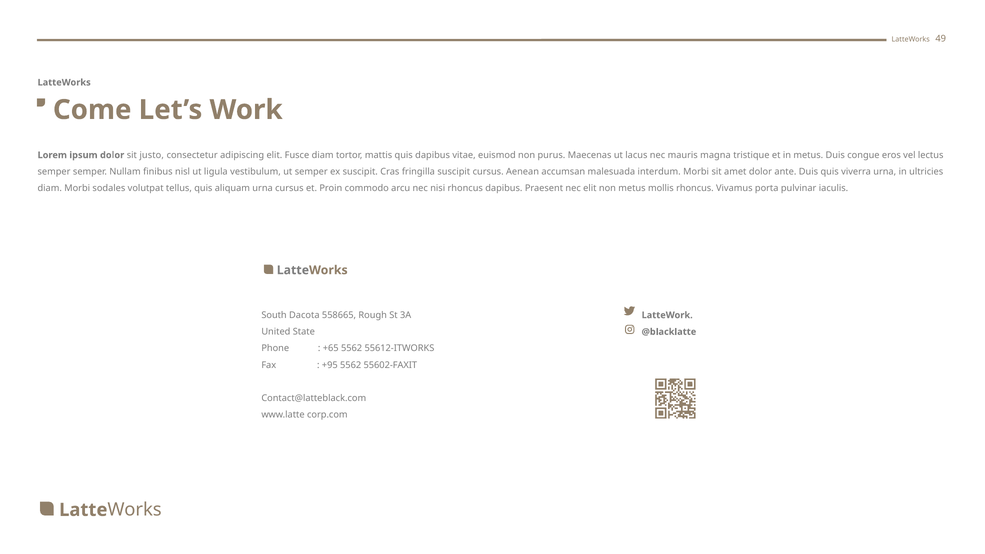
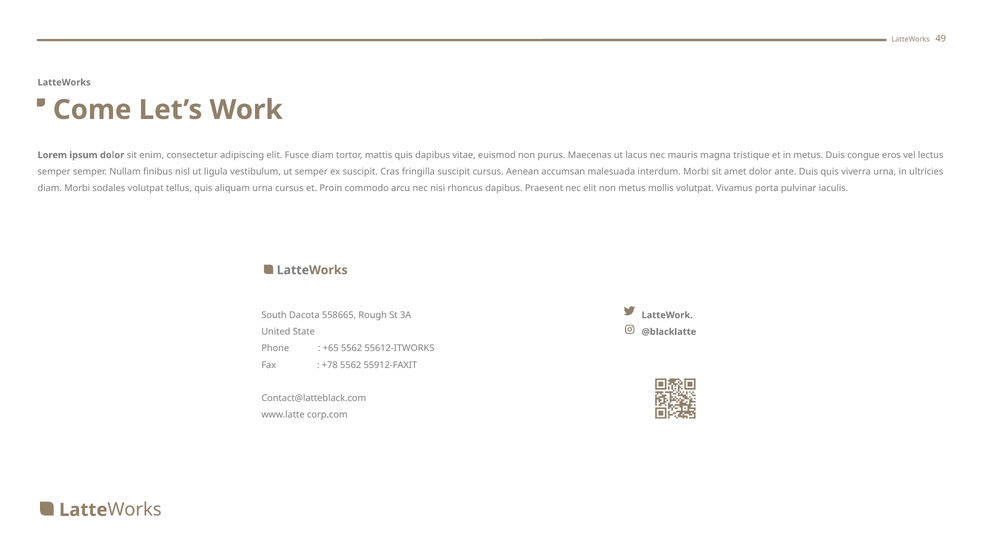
justo: justo -> enim
mollis rhoncus: rhoncus -> volutpat
+95: +95 -> +78
55602-FAXIT: 55602-FAXIT -> 55912-FAXIT
